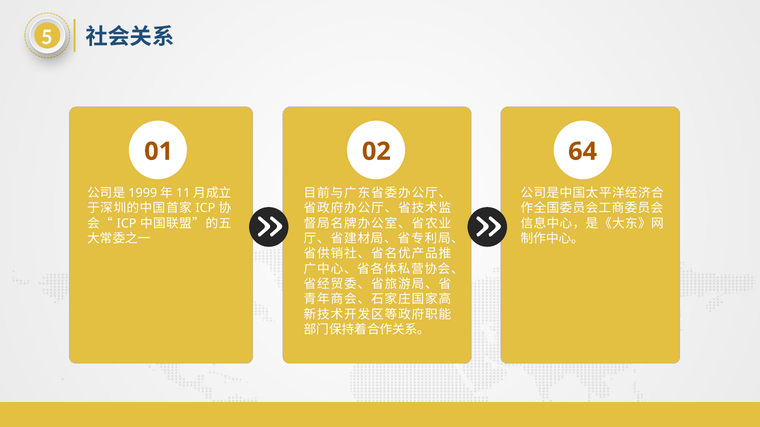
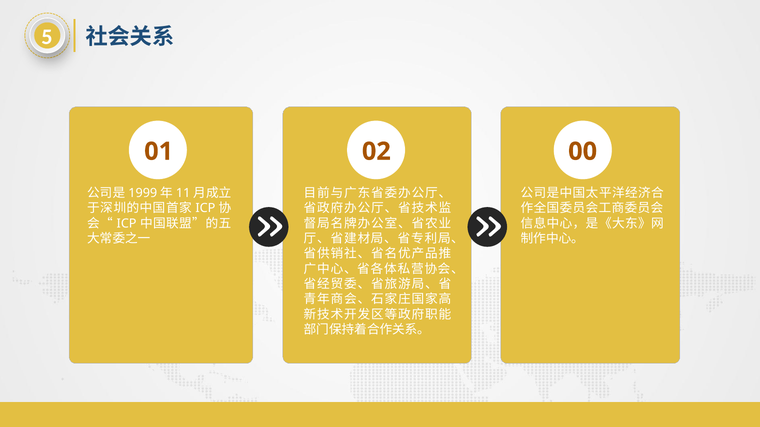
64: 64 -> 00
